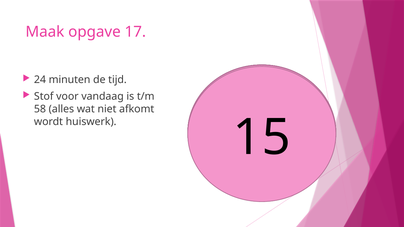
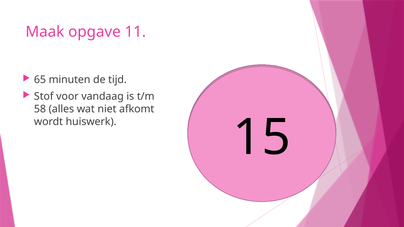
opgave 17: 17 -> 11
24: 24 -> 65
